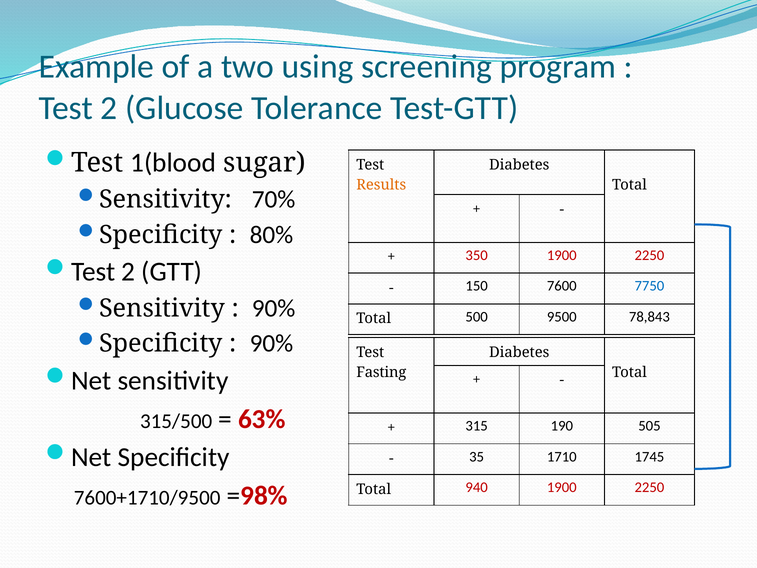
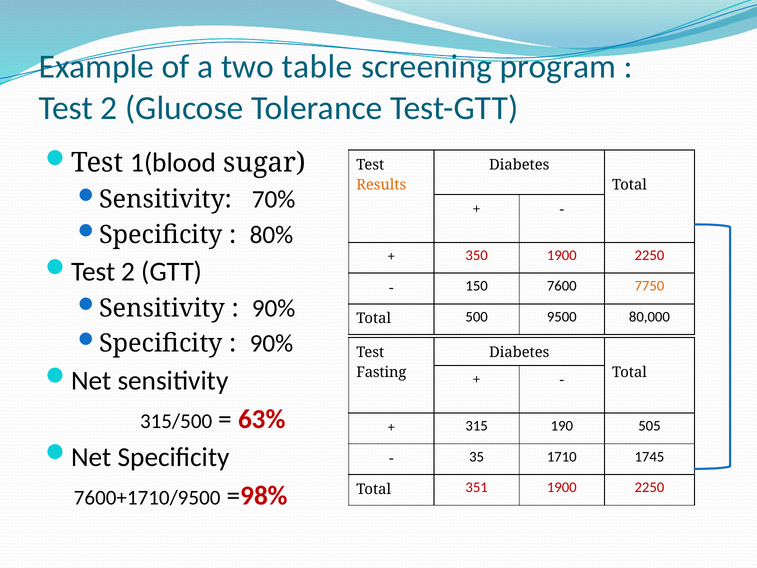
using: using -> table
7750 colour: blue -> orange
78,843: 78,843 -> 80,000
940: 940 -> 351
